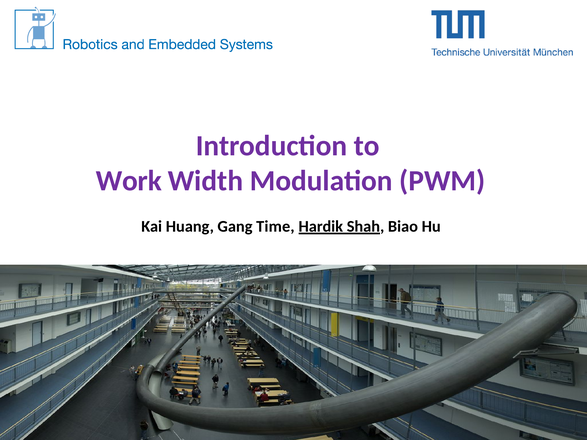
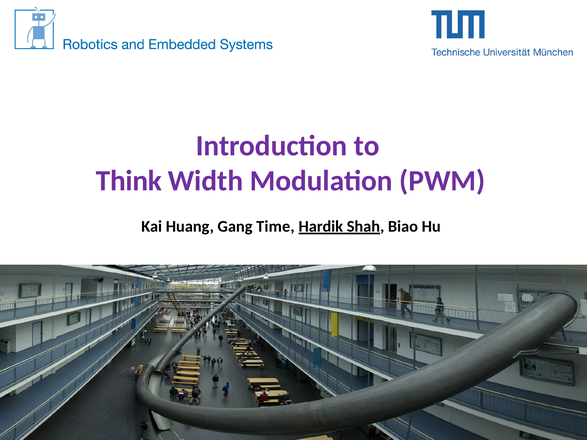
Work: Work -> Think
